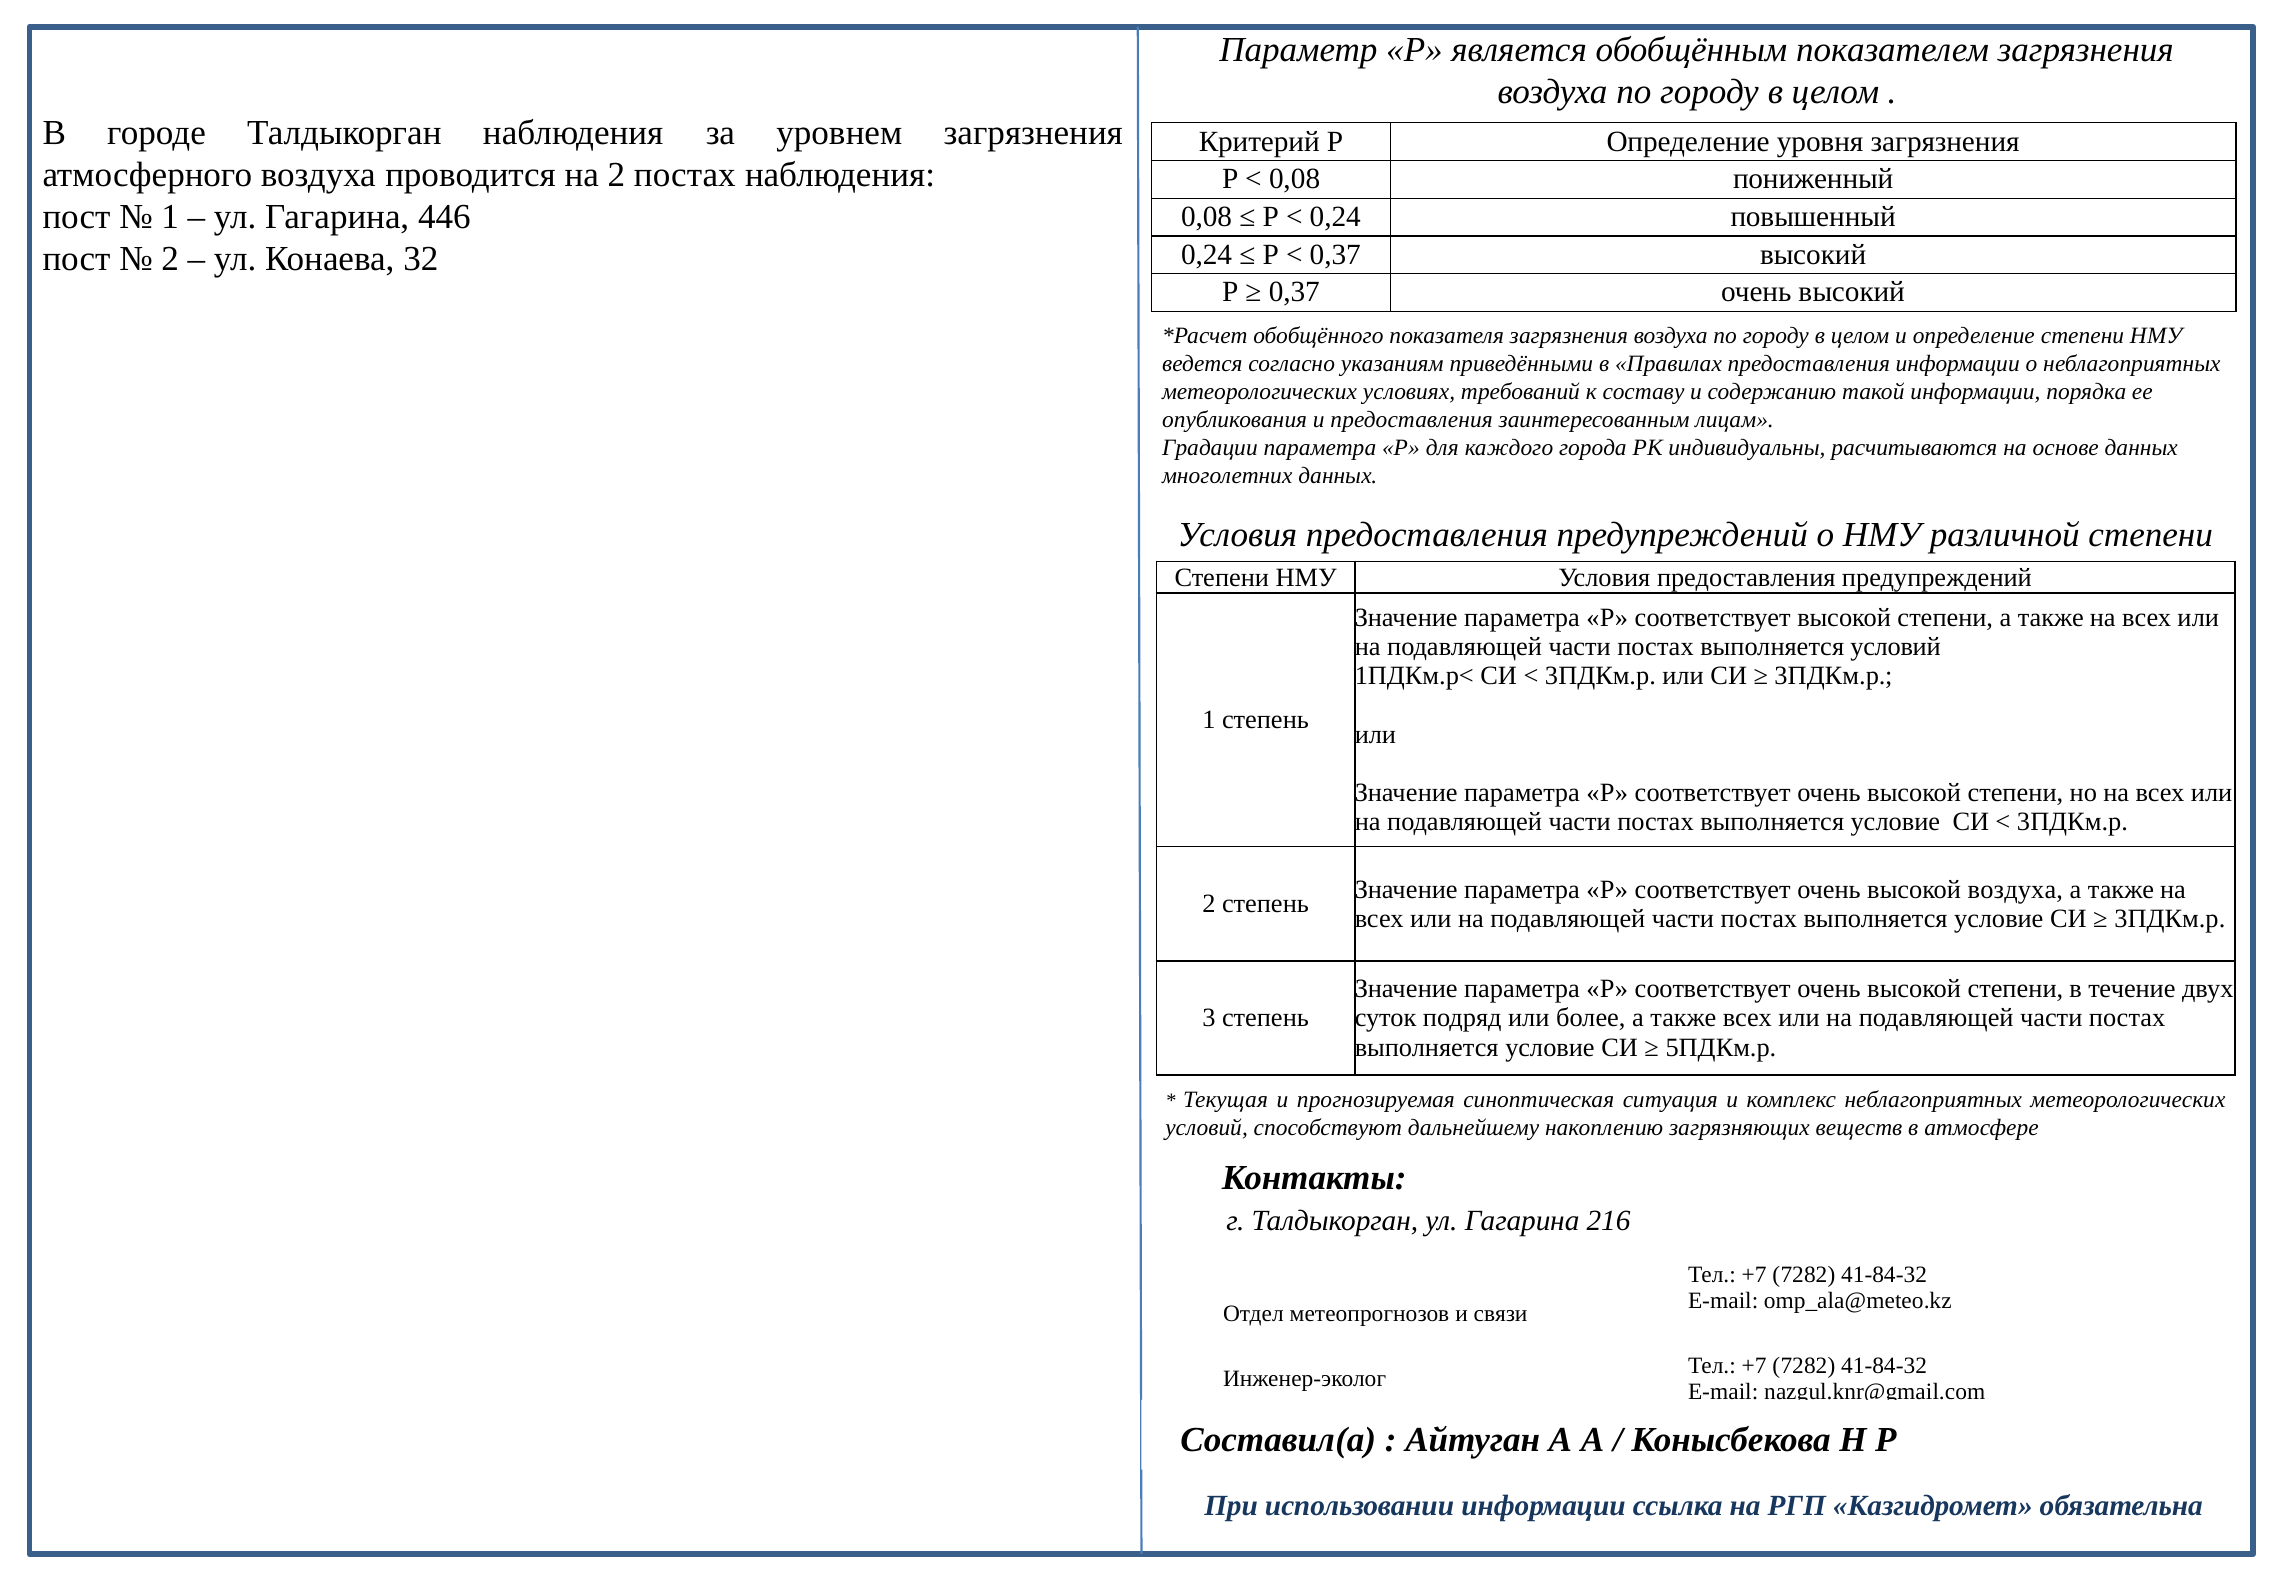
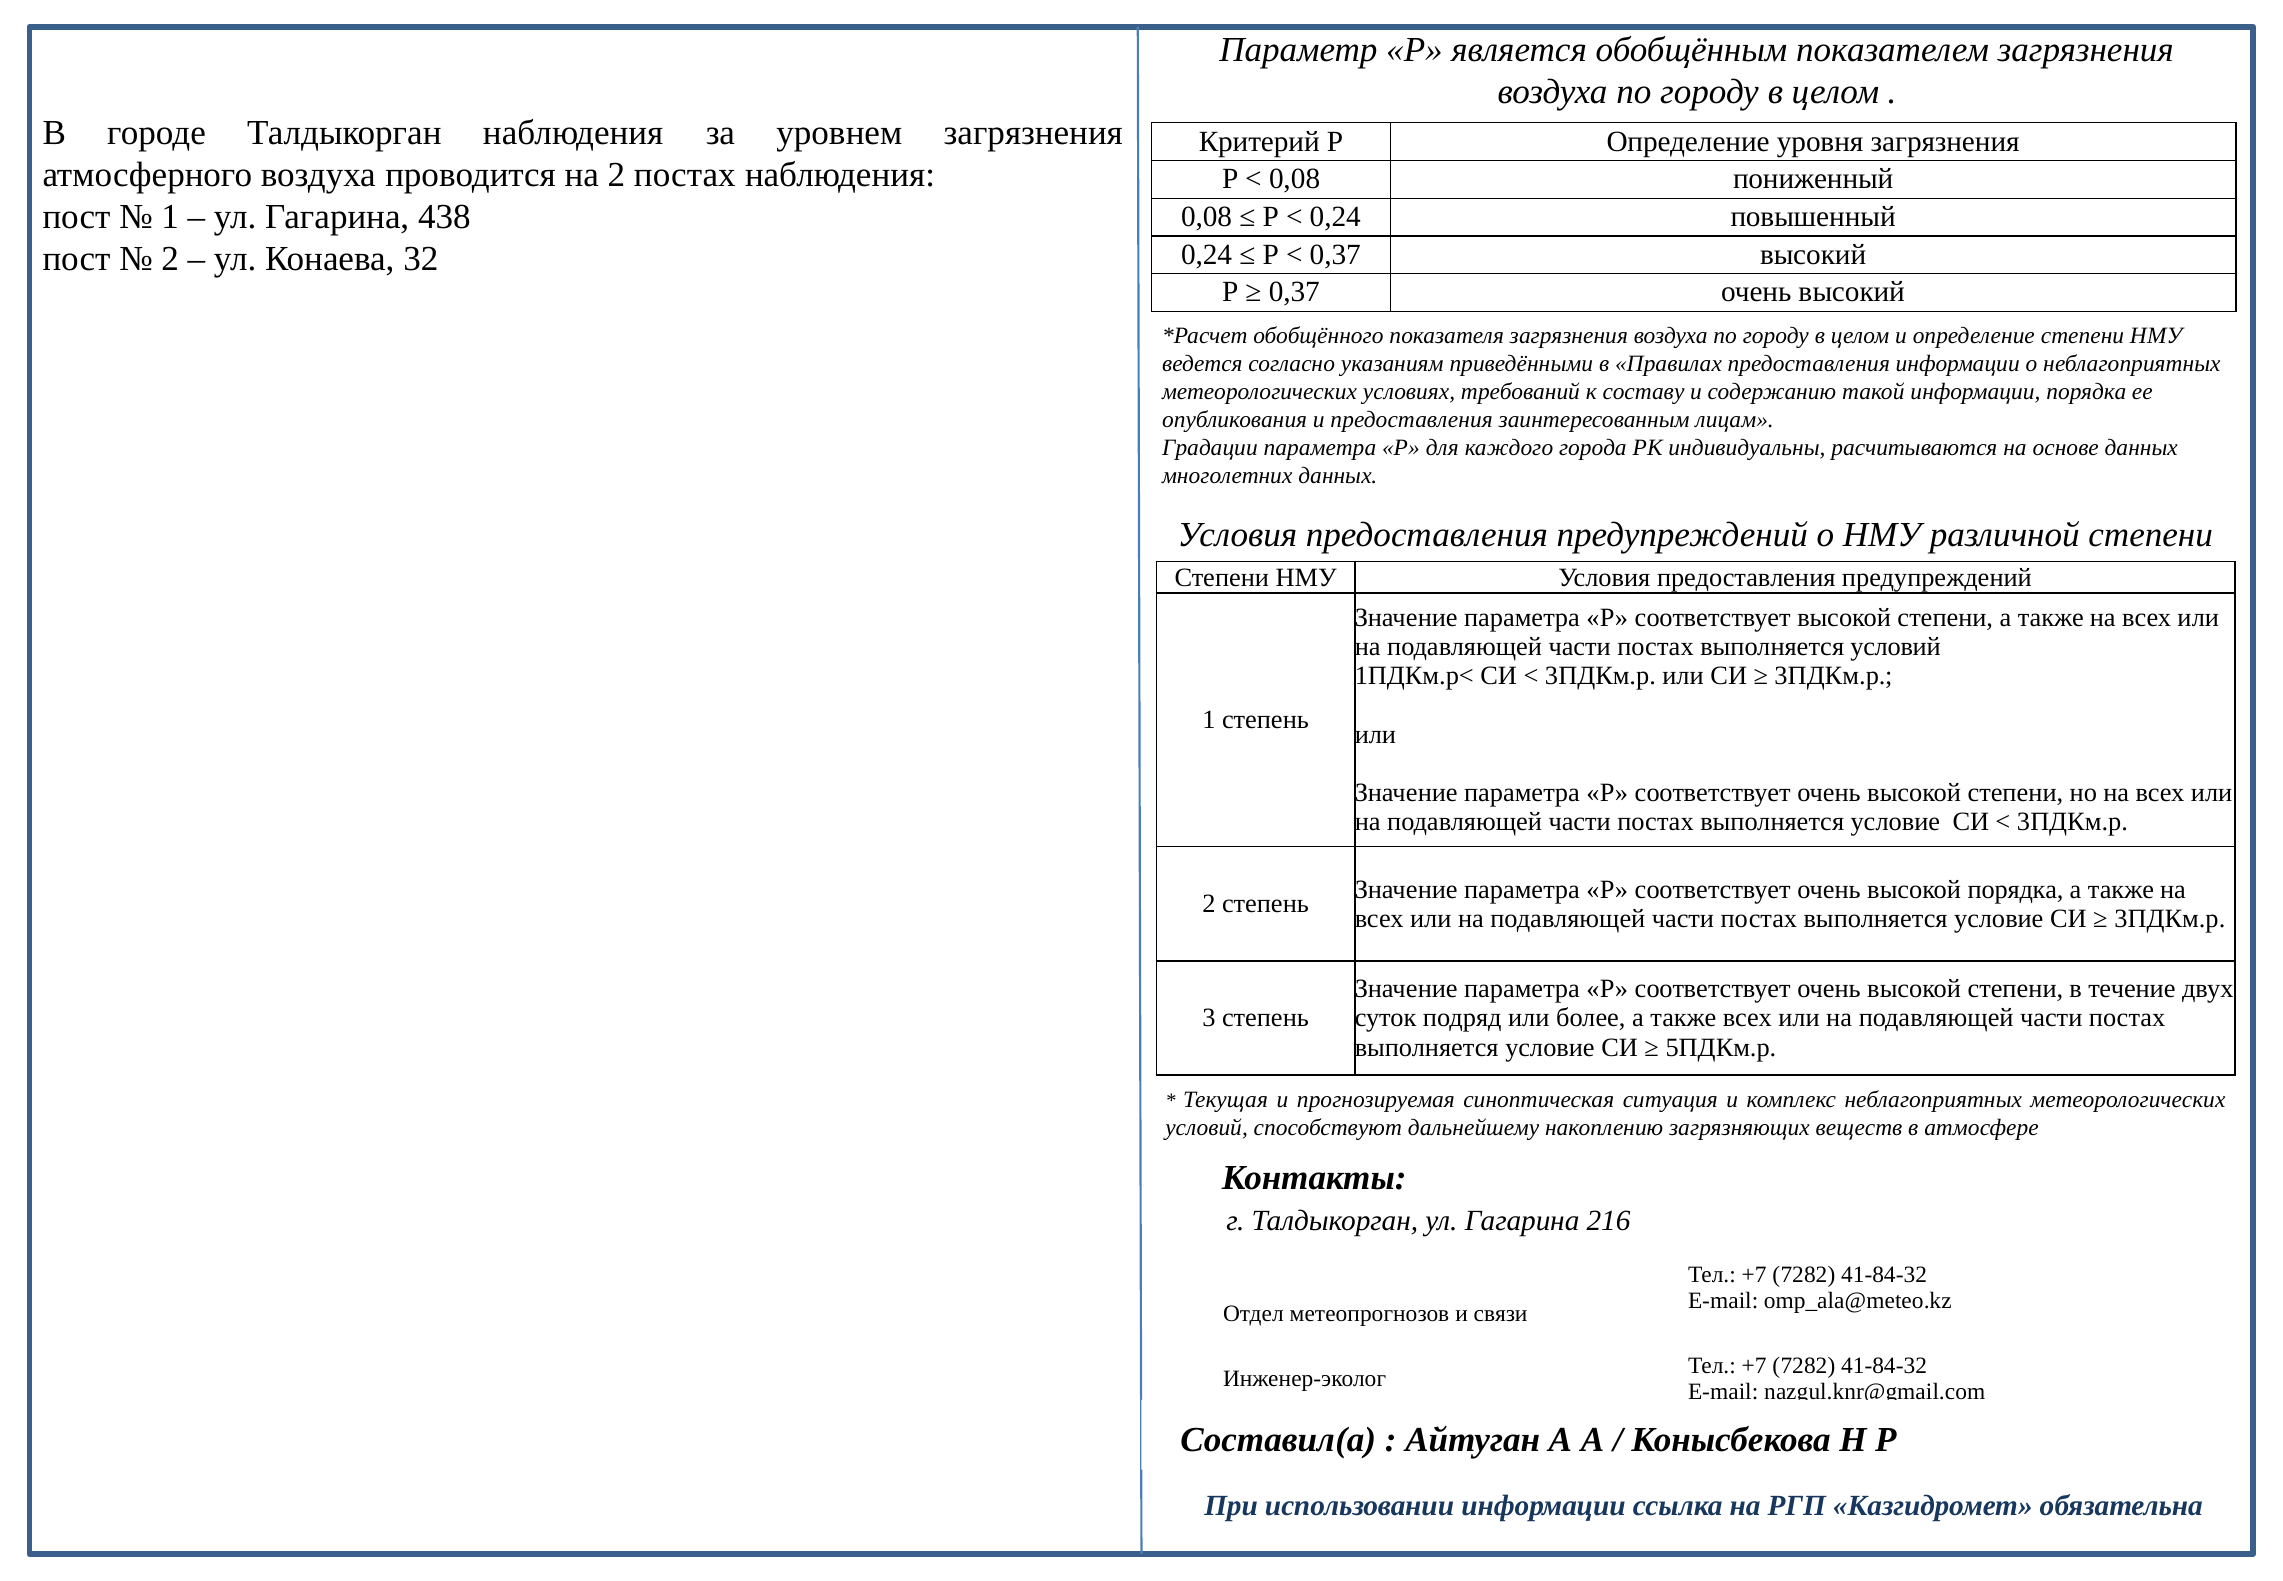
446: 446 -> 438
высокой воздуха: воздуха -> порядка
